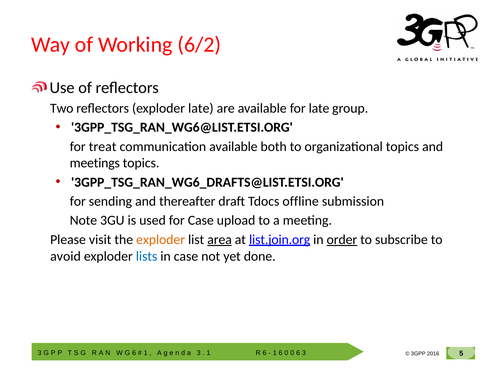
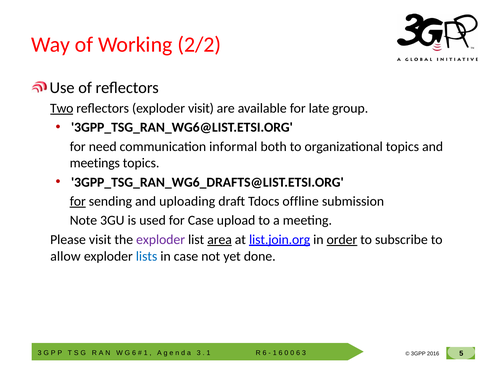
6/2: 6/2 -> 2/2
Two underline: none -> present
exploder late: late -> visit
treat: treat -> need
communication available: available -> informal
for at (78, 201) underline: none -> present
thereafter: thereafter -> uploading
exploder at (161, 240) colour: orange -> purple
avoid: avoid -> allow
